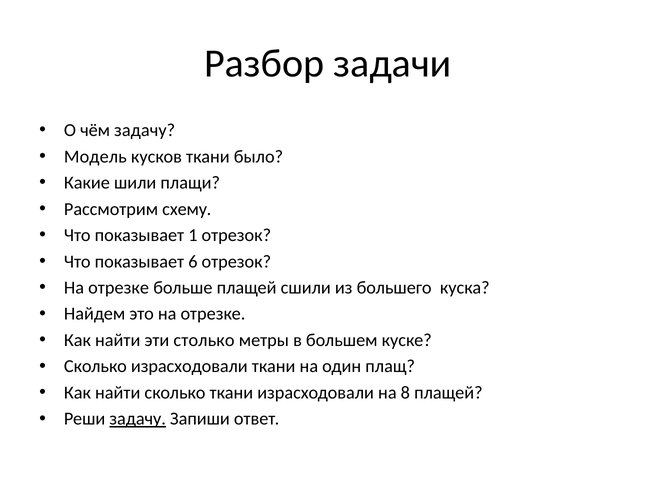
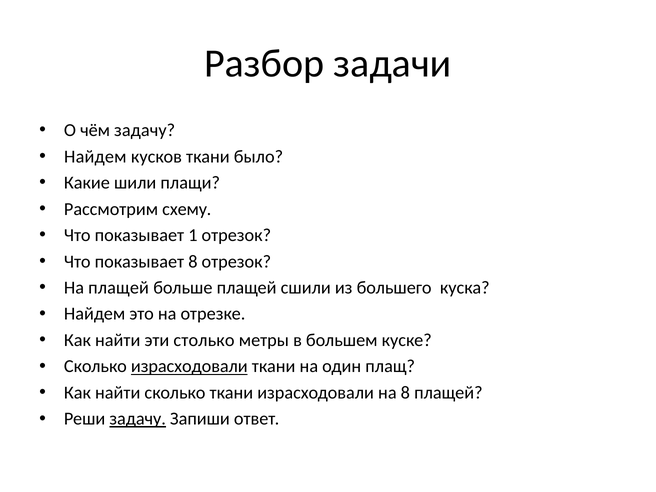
Модель at (95, 157): Модель -> Найдем
показывает 6: 6 -> 8
отрезке at (119, 288): отрезке -> плащей
израсходовали at (189, 366) underline: none -> present
